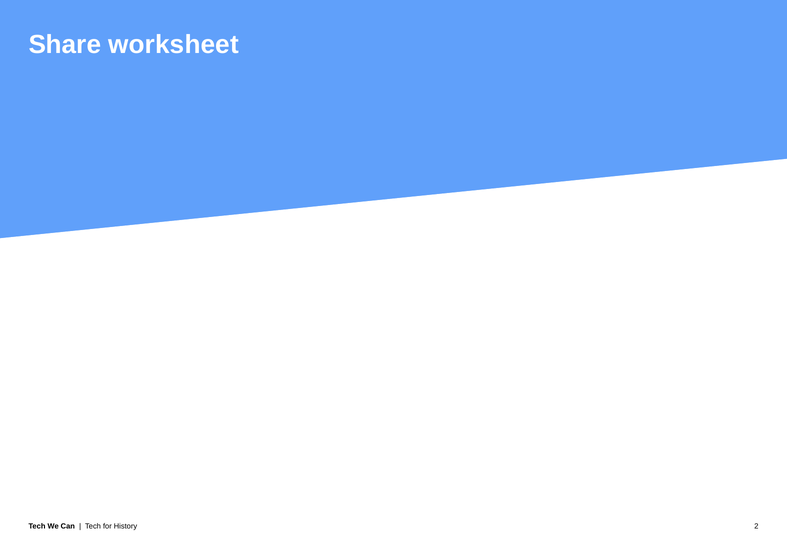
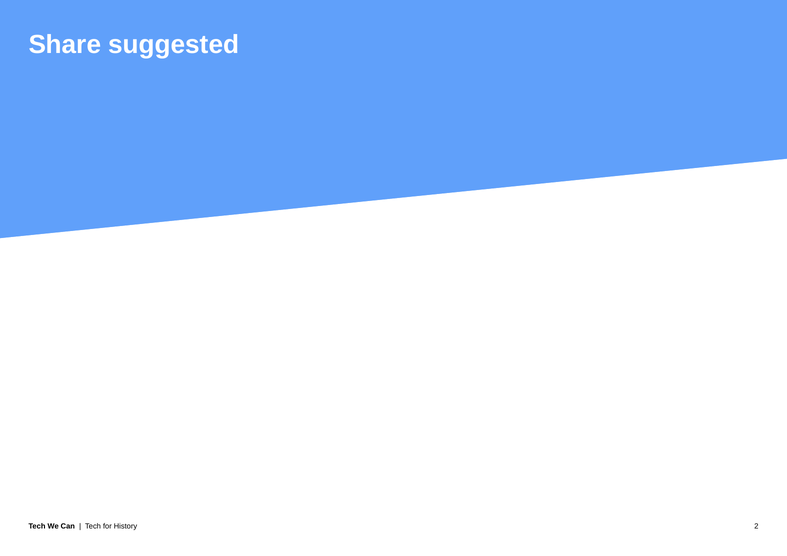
worksheet: worksheet -> suggested
